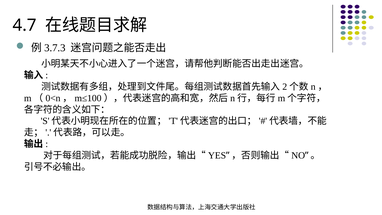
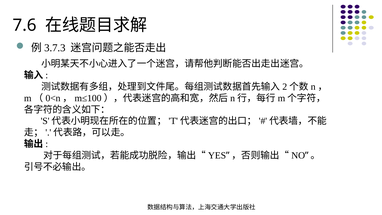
4.7: 4.7 -> 7.6
